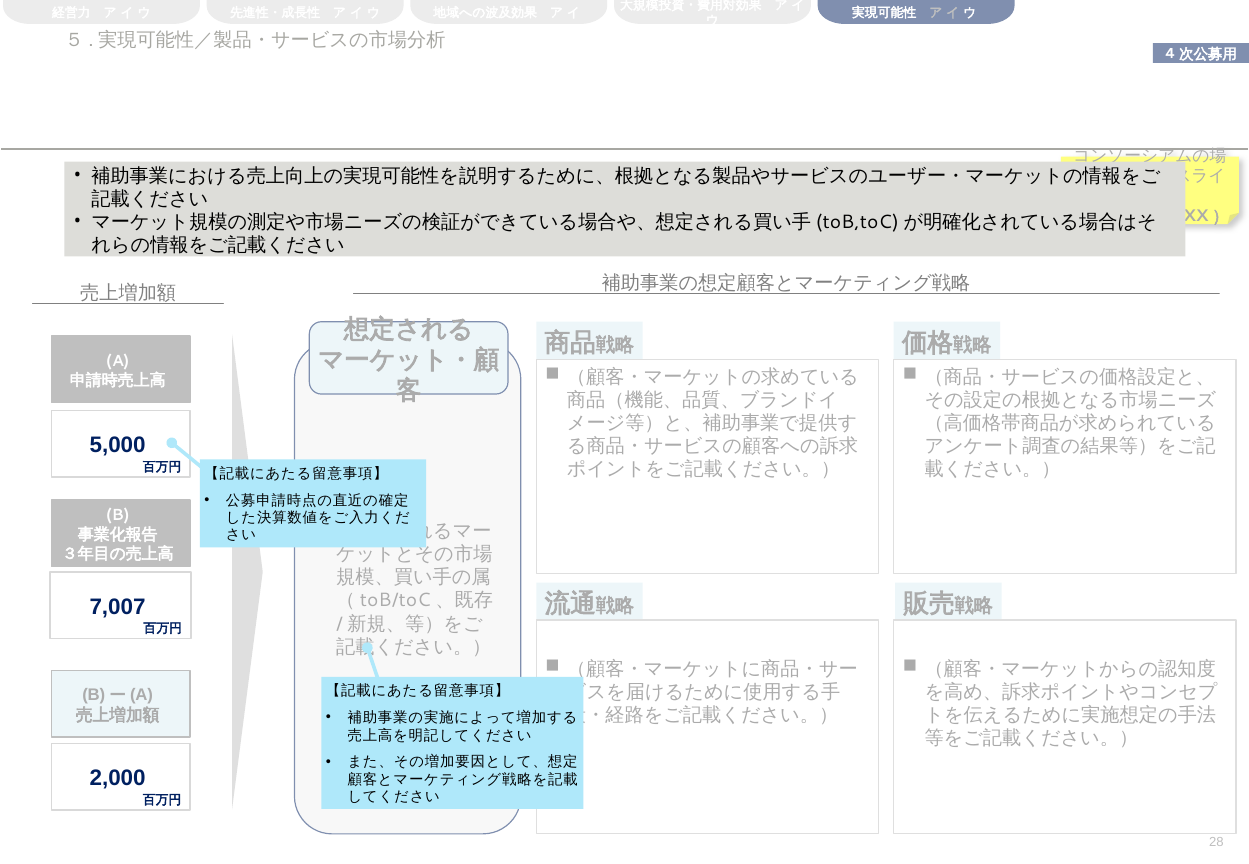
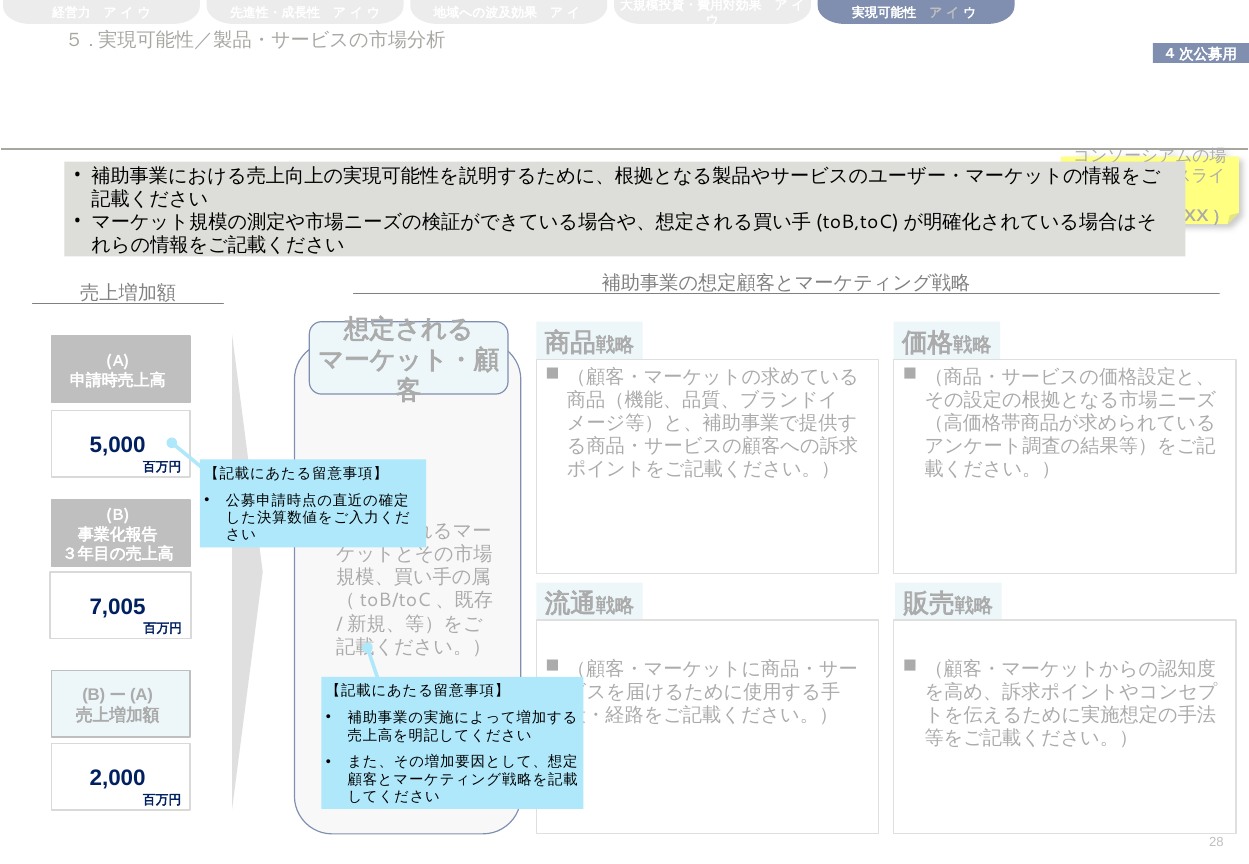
7,007: 7,007 -> 7,005
